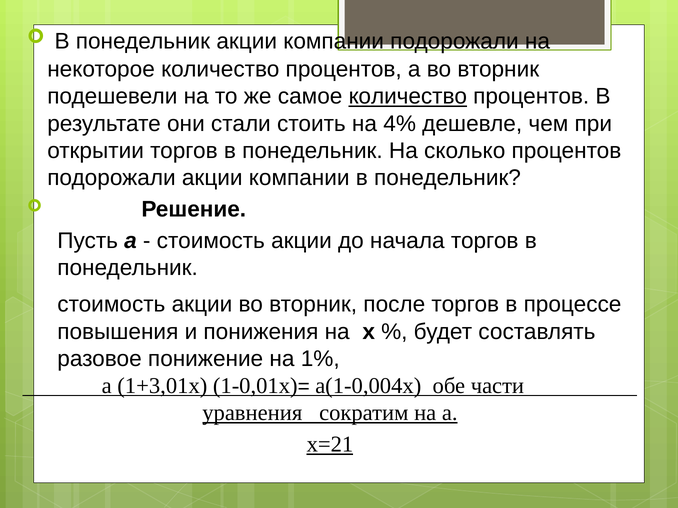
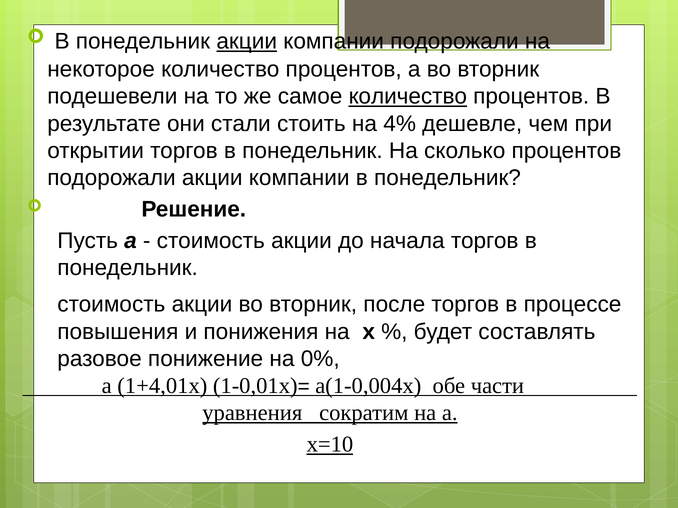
акции at (247, 42) underline: none -> present
1%: 1% -> 0%
1+3,01х: 1+3,01х -> 1+4,01х
х=21: х=21 -> х=10
